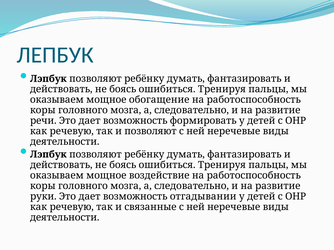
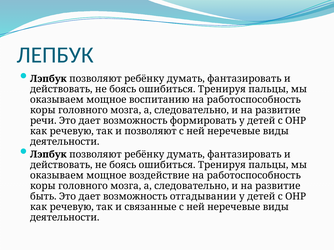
обогащение: обогащение -> воспитанию
руки: руки -> быть
